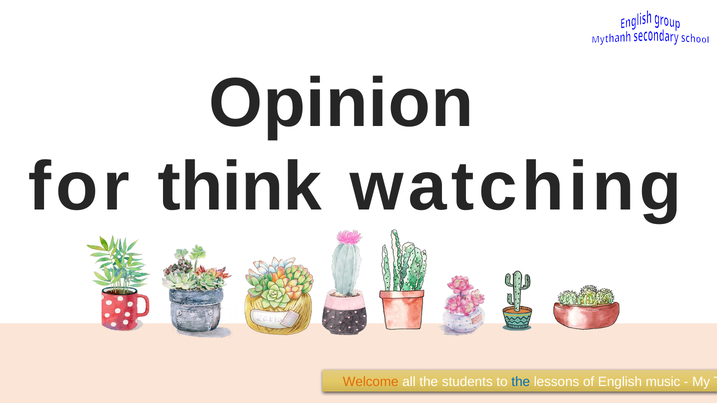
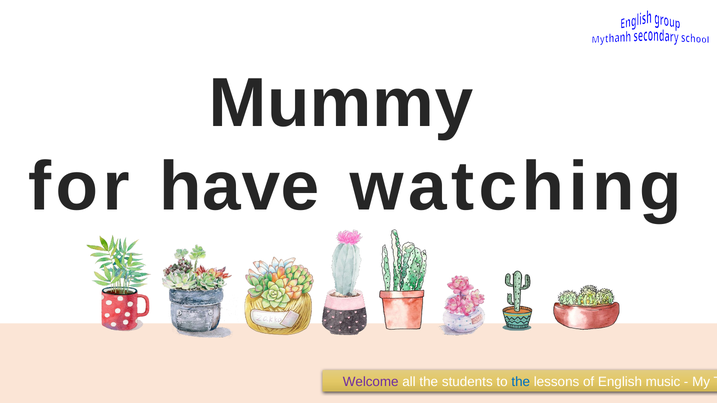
Opinion: Opinion -> Mummy
think: think -> have
Welcome colour: orange -> purple
